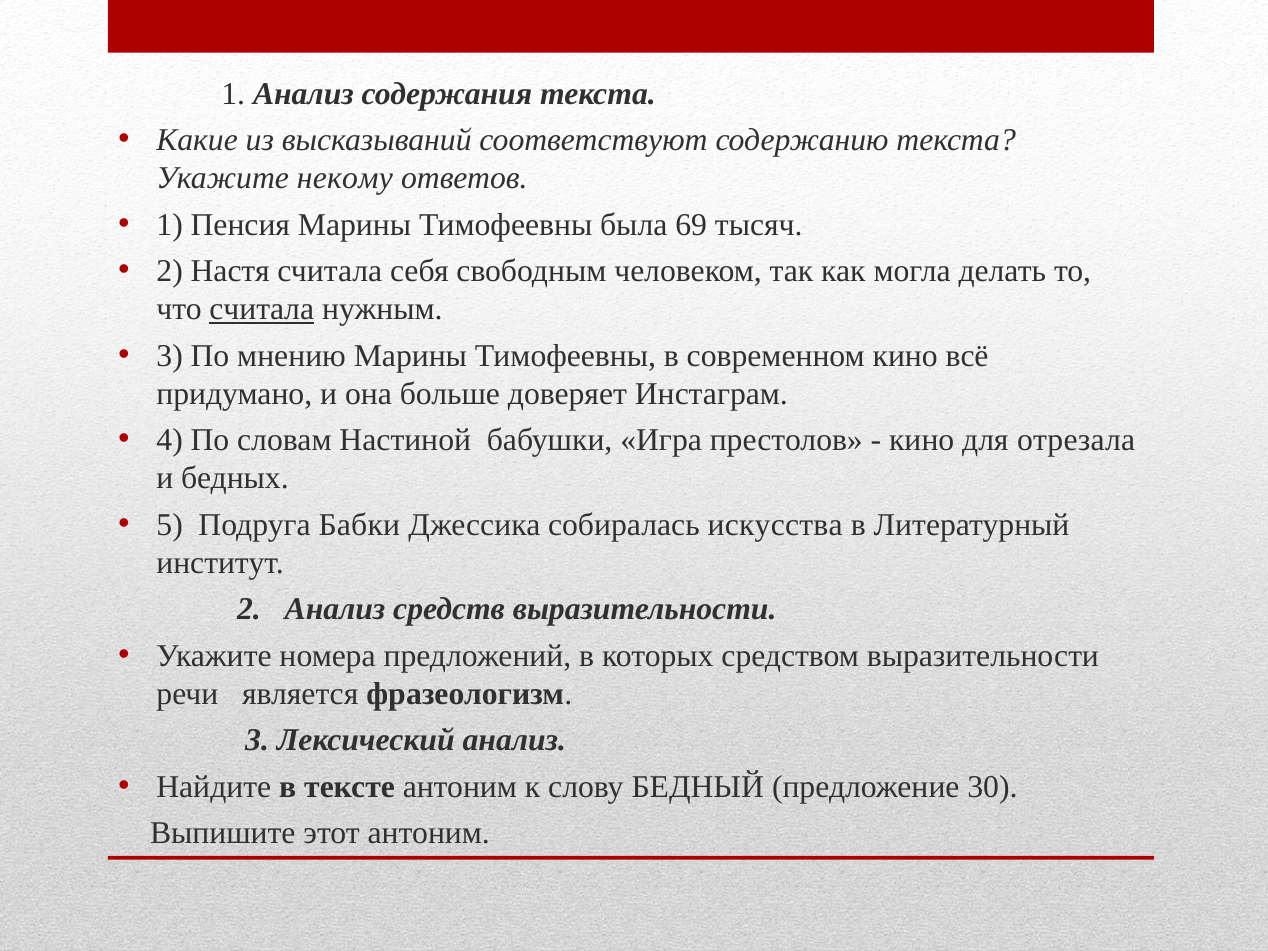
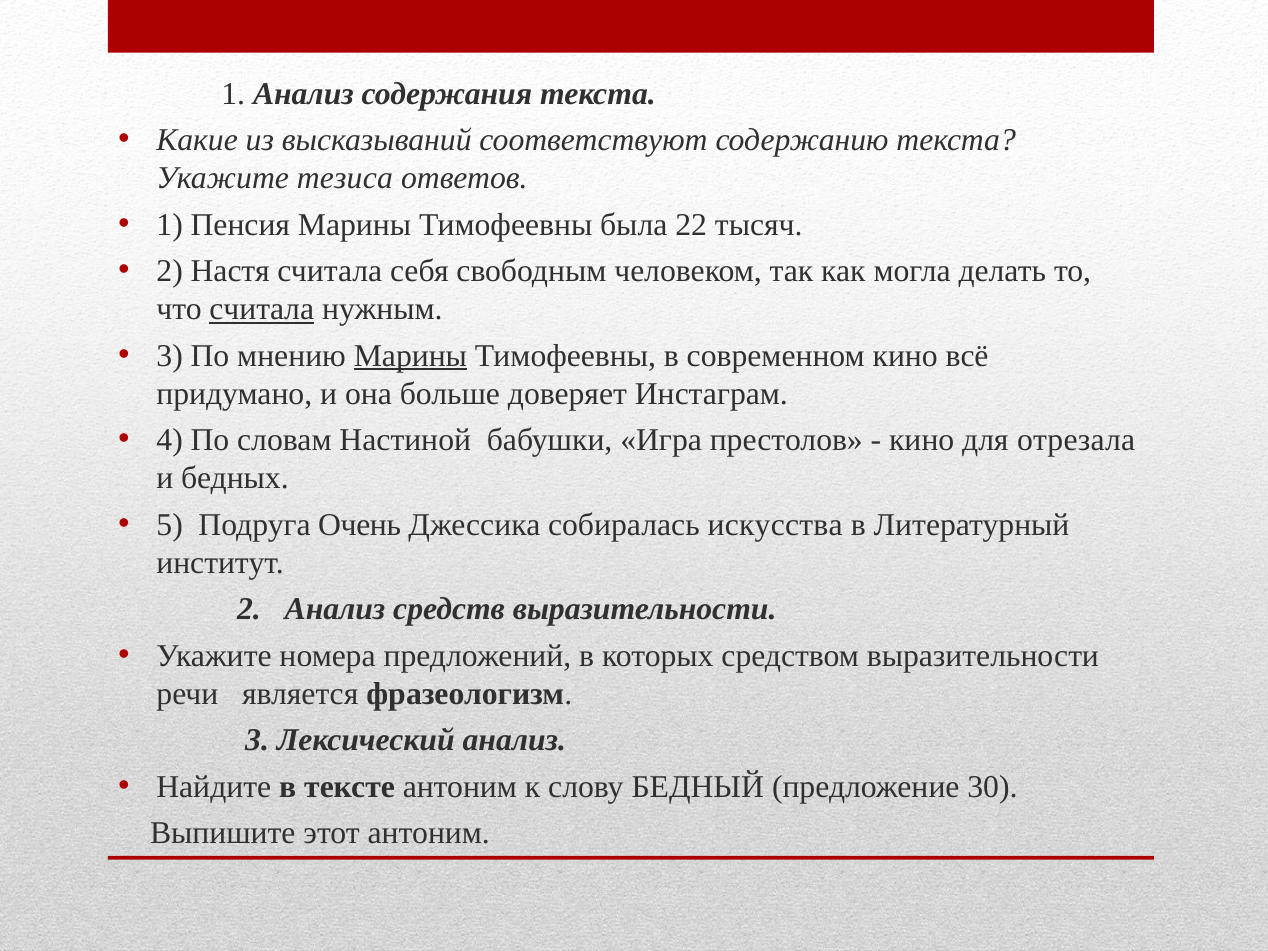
некому: некому -> тезиса
69: 69 -> 22
Марины at (410, 356) underline: none -> present
Бабки: Бабки -> Очень
